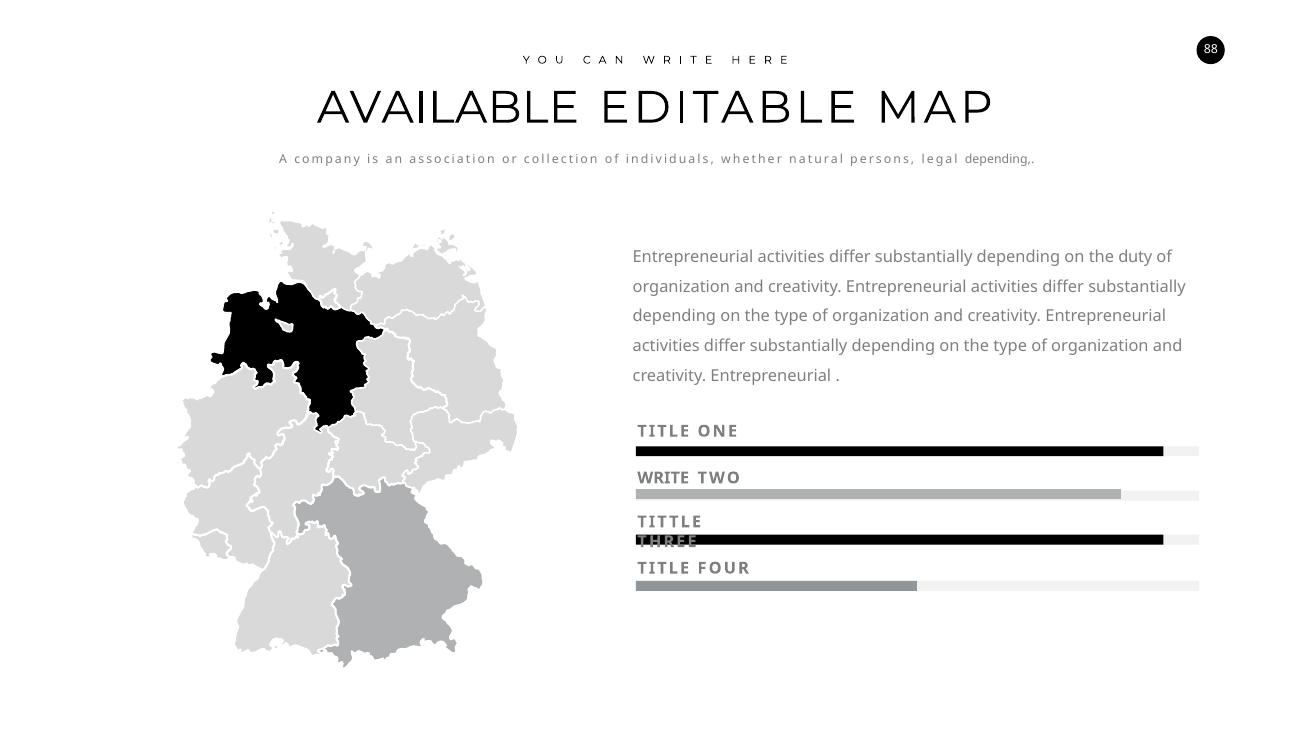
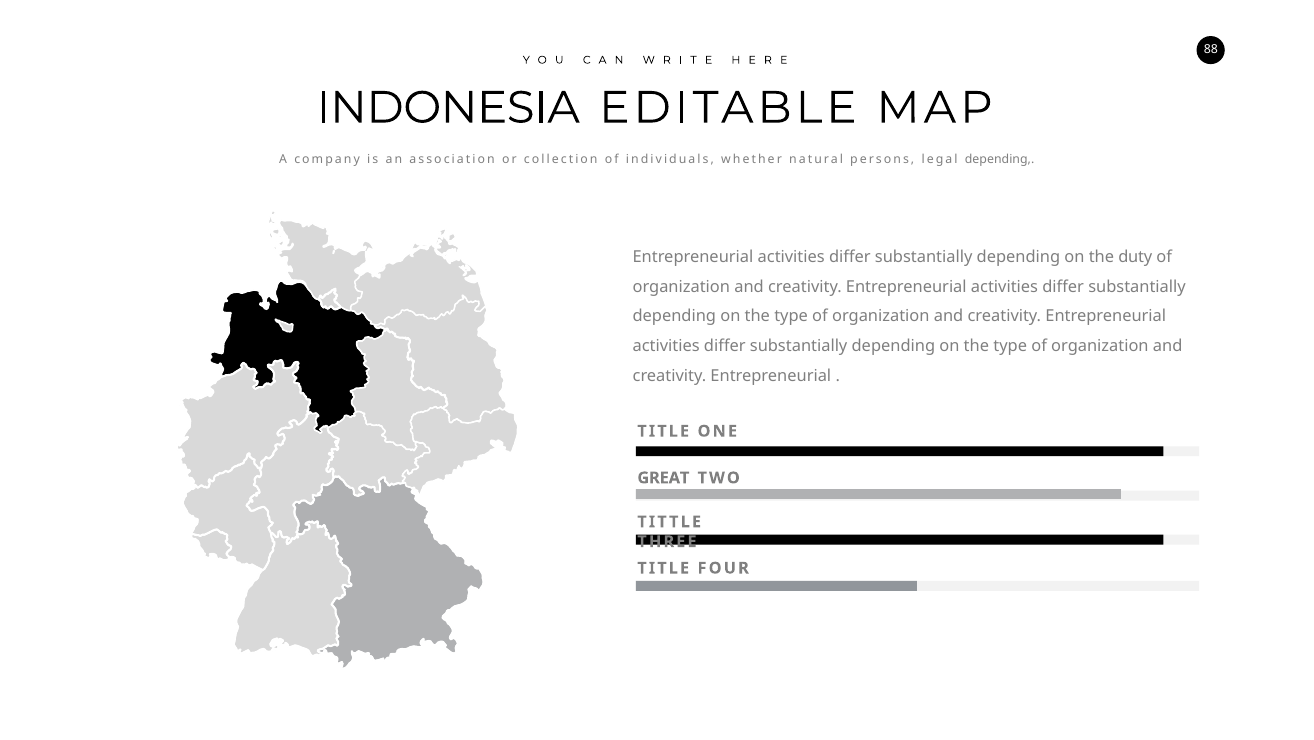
AVAILABLE: AVAILABLE -> INDONESIA
WRITE: WRITE -> GREAT
